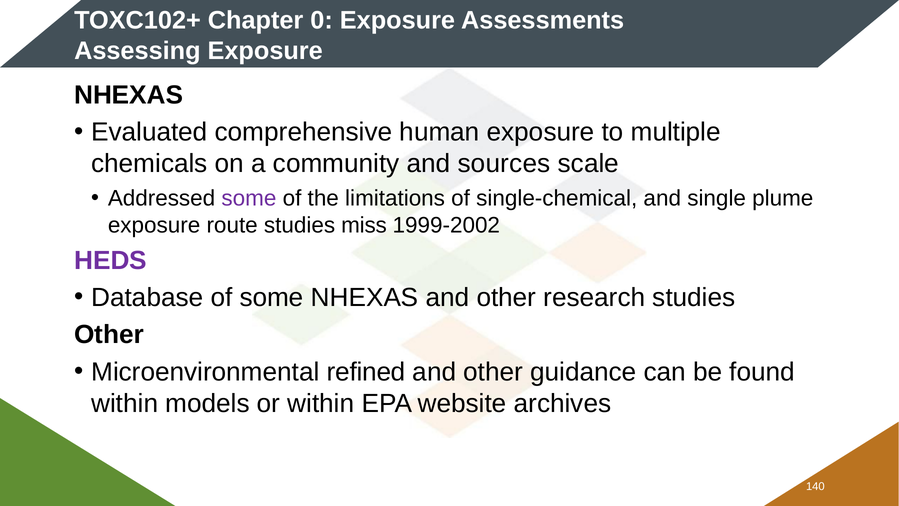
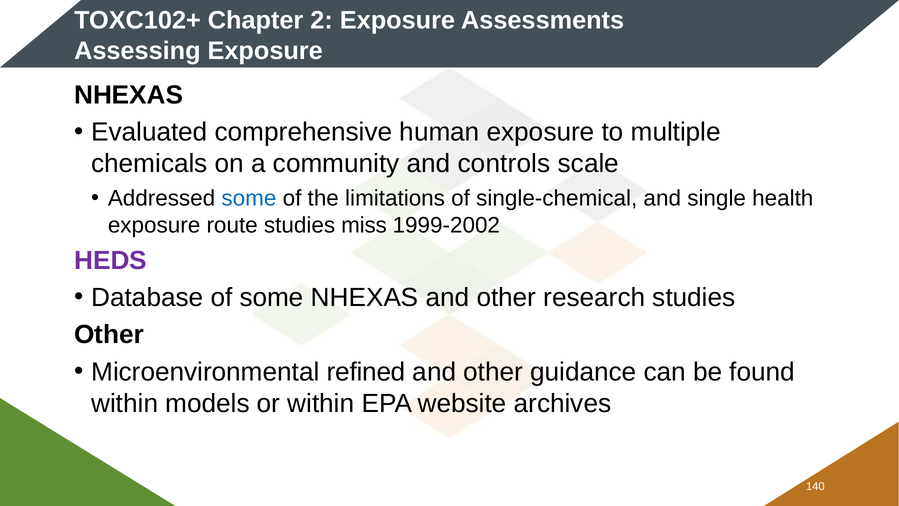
0: 0 -> 2
sources: sources -> controls
some at (249, 198) colour: purple -> blue
plume: plume -> health
